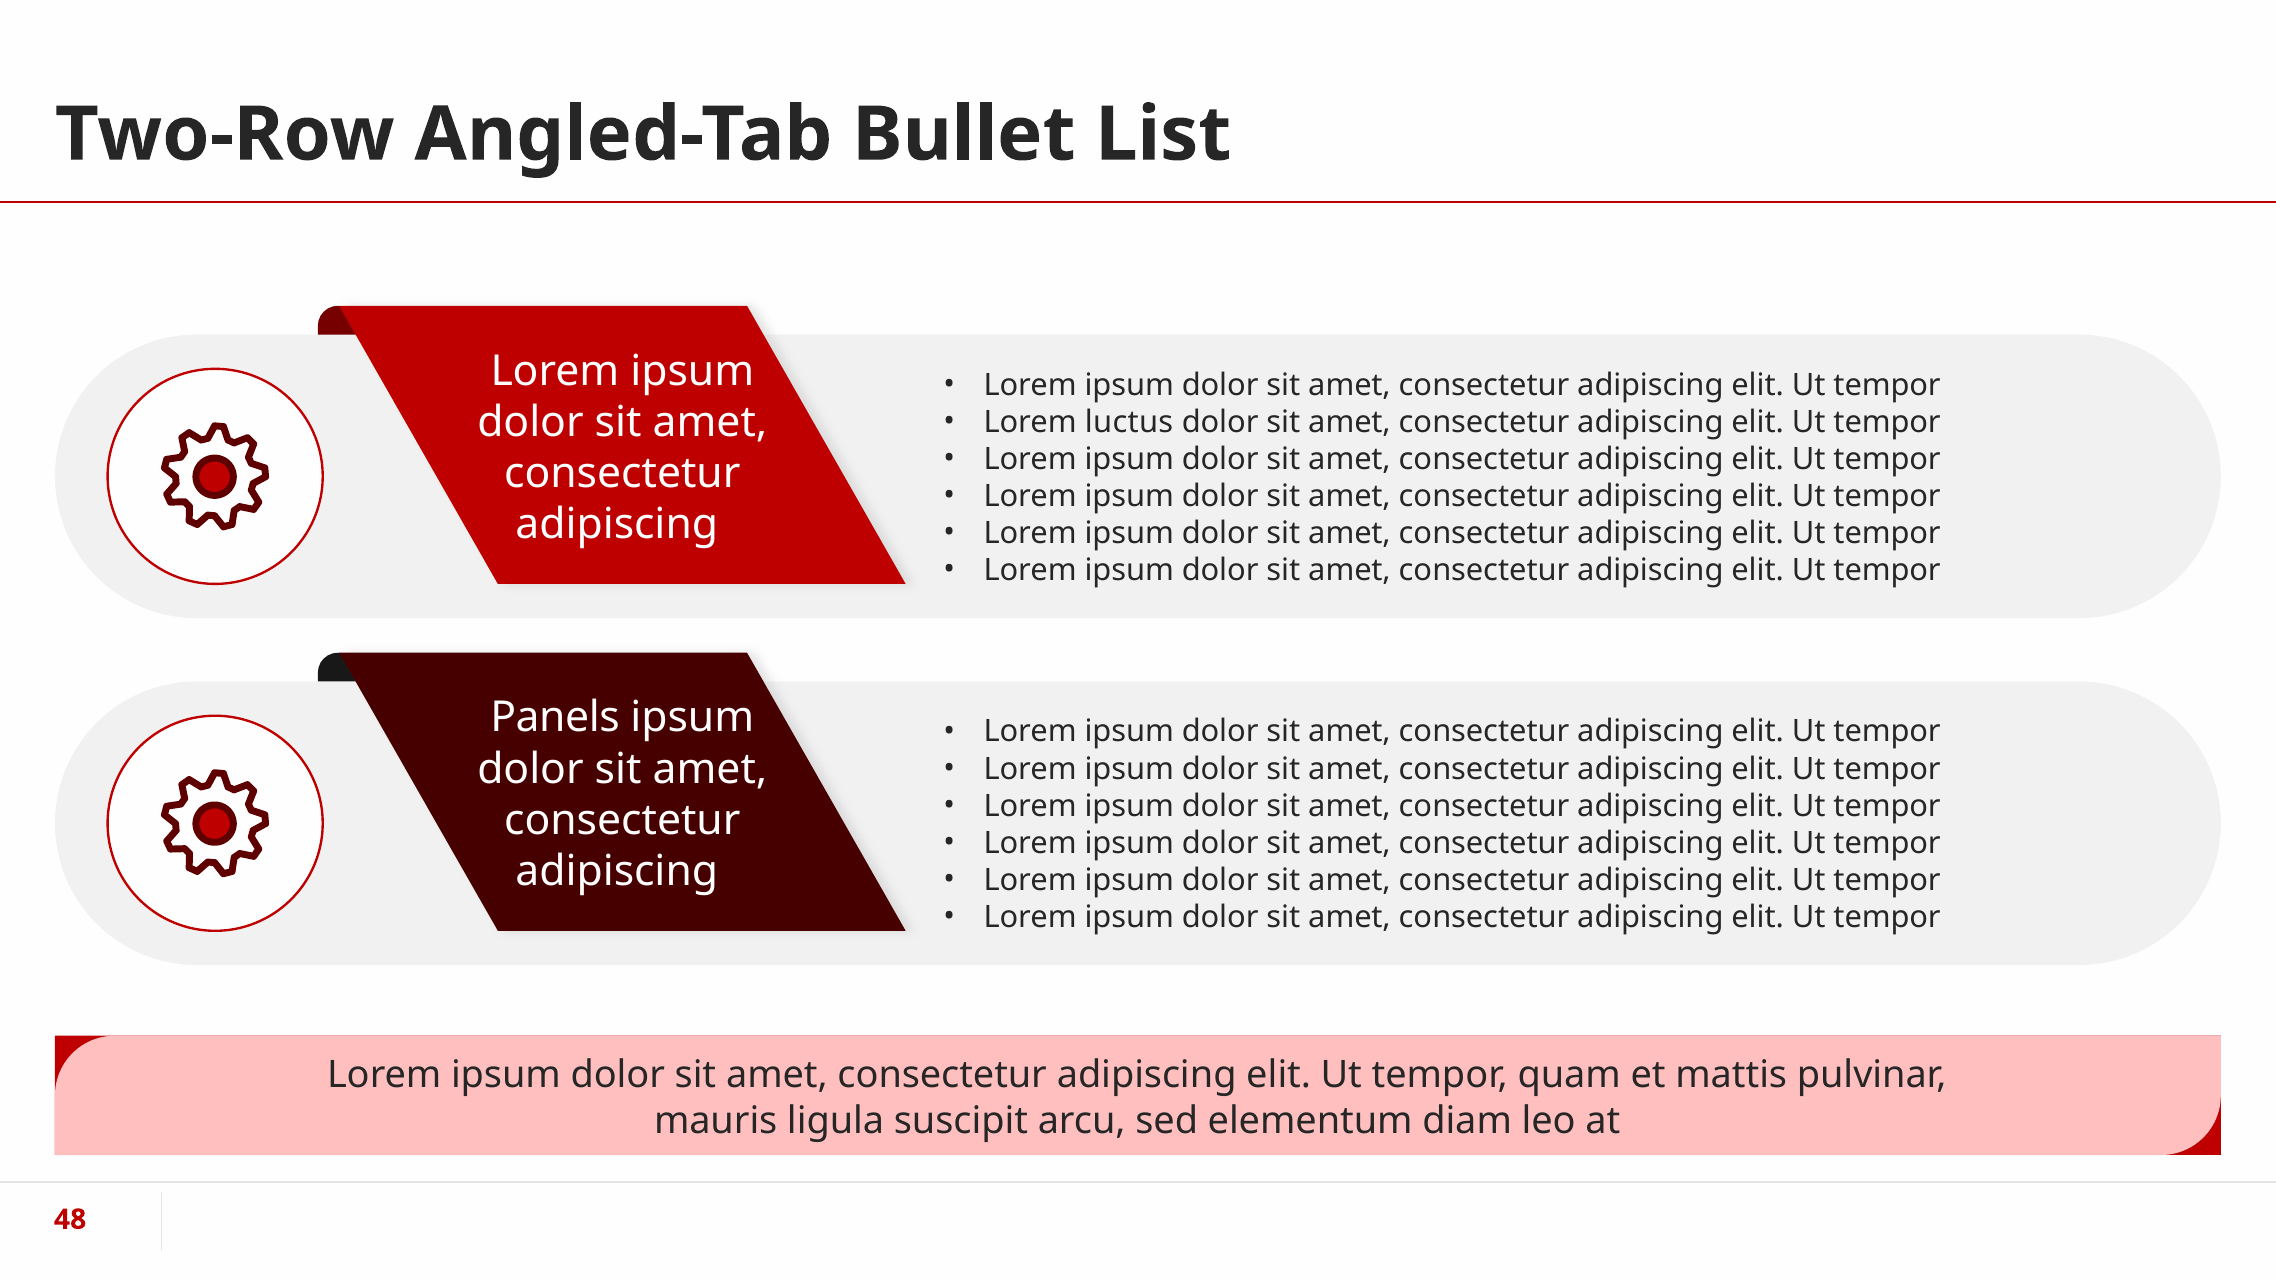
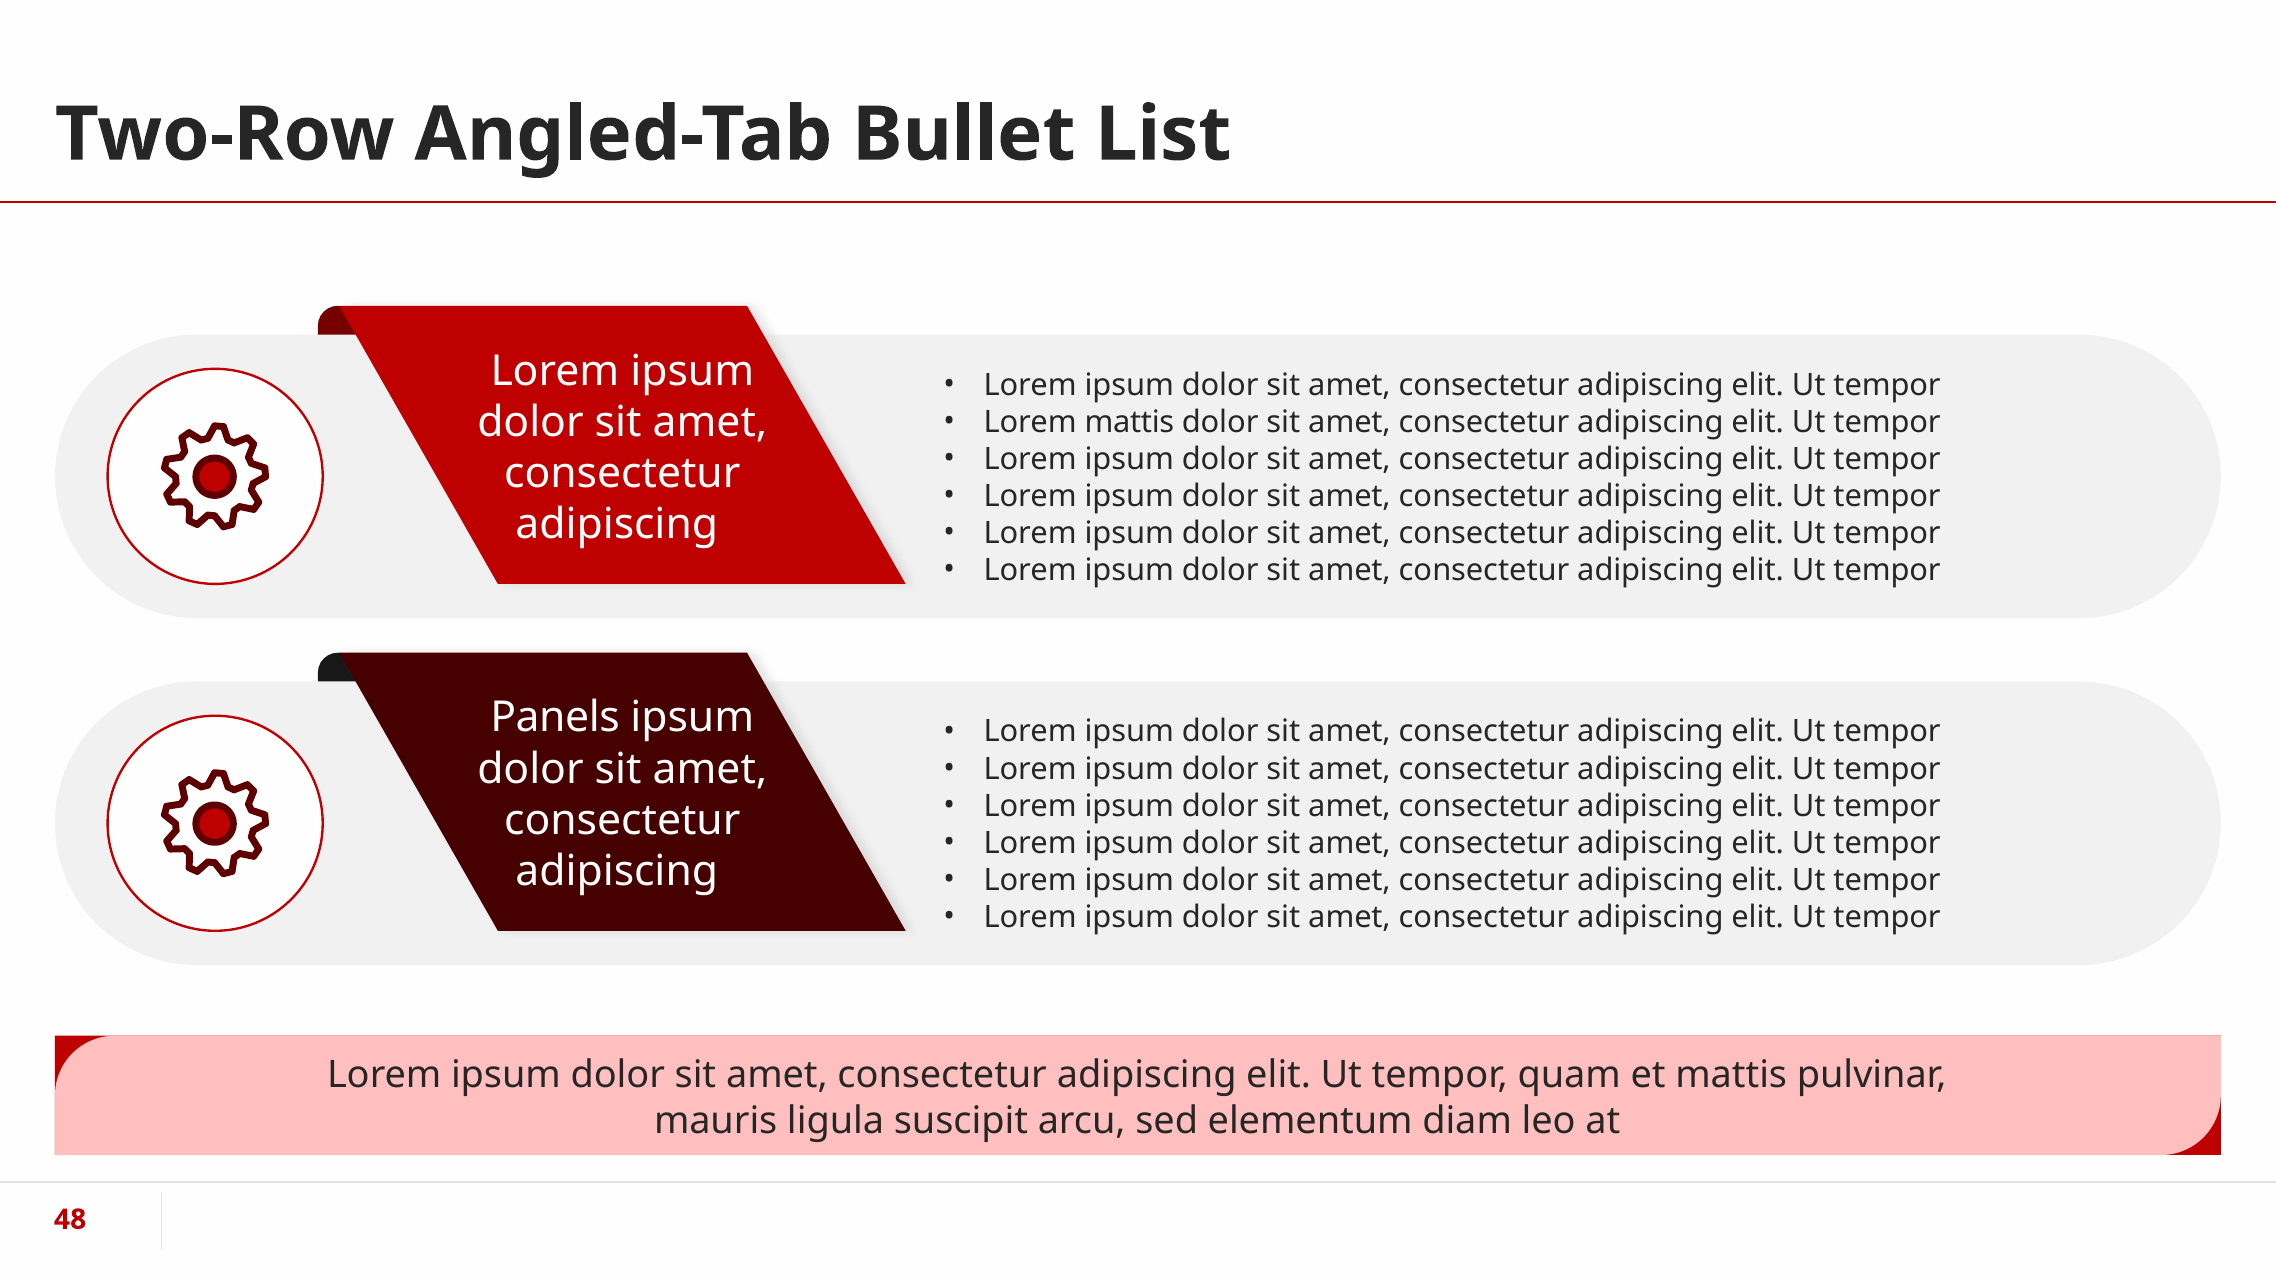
Lorem luctus: luctus -> mattis
